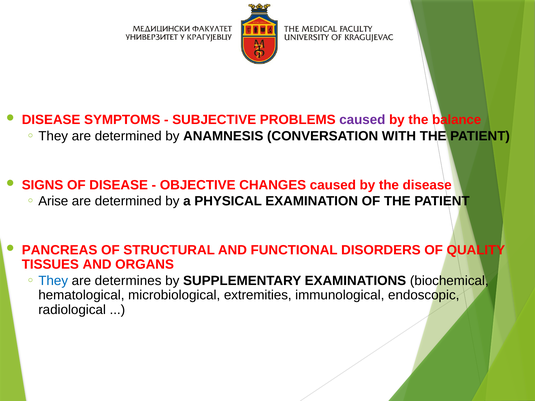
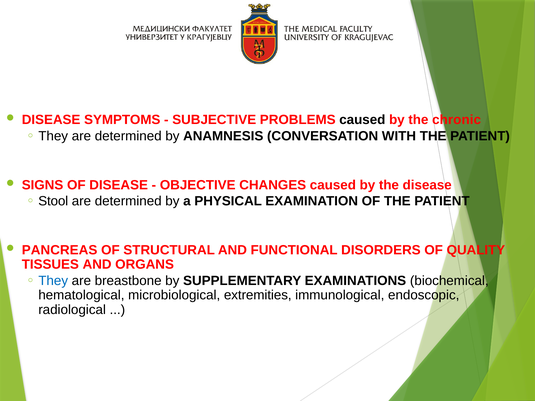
caused at (362, 120) colour: purple -> black
balance: balance -> chronic
Arise: Arise -> Stool
determines: determines -> breastbone
